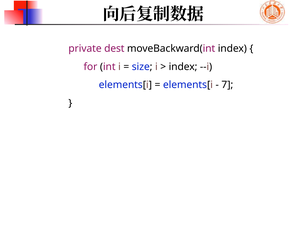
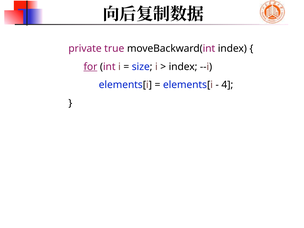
dest: dest -> true
for underline: none -> present
7: 7 -> 4
